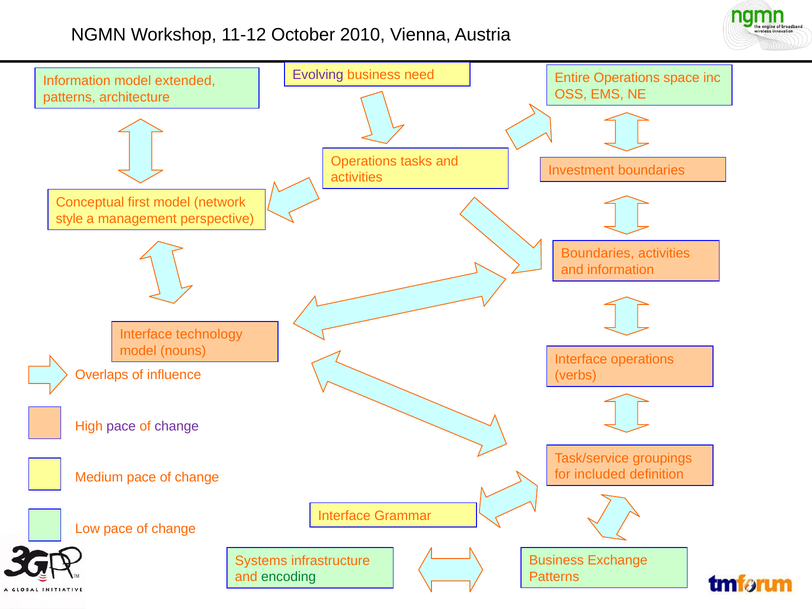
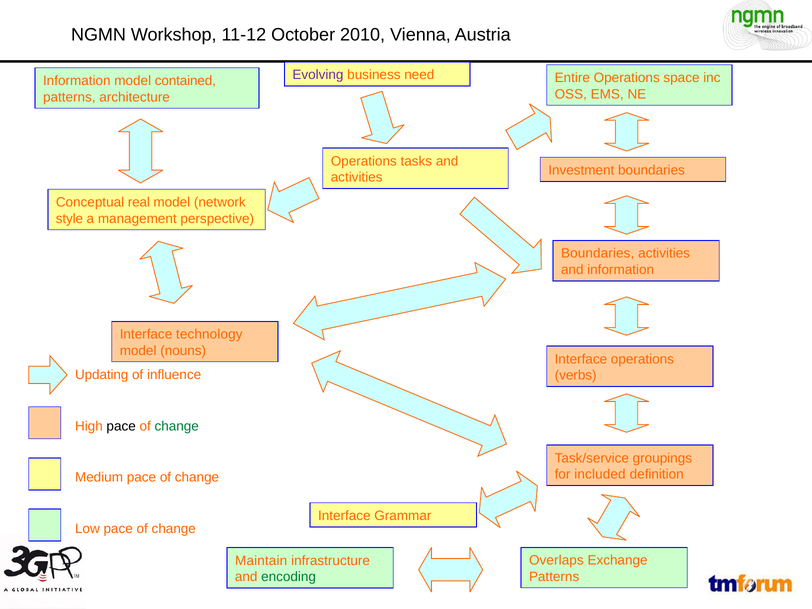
extended: extended -> contained
first: first -> real
Overlaps: Overlaps -> Updating
pace at (121, 426) colour: purple -> black
change at (177, 426) colour: purple -> green
Business at (556, 560): Business -> Overlaps
Systems: Systems -> Maintain
